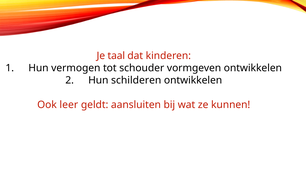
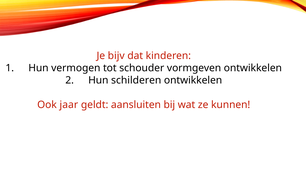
taal: taal -> bijv
leer: leer -> jaar
